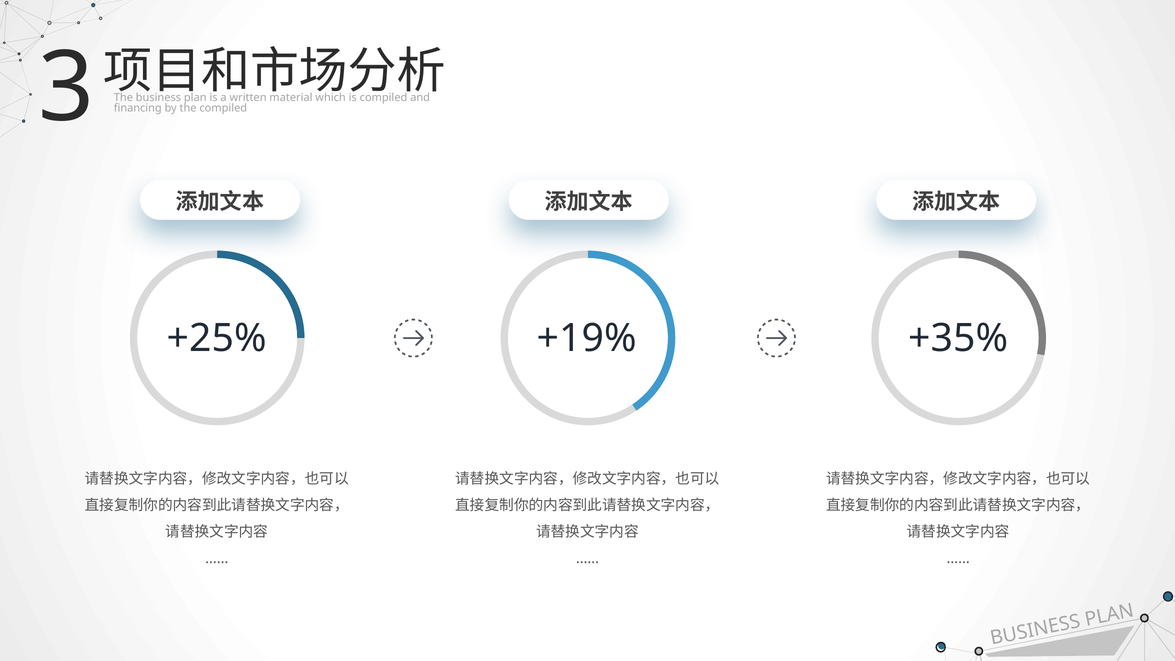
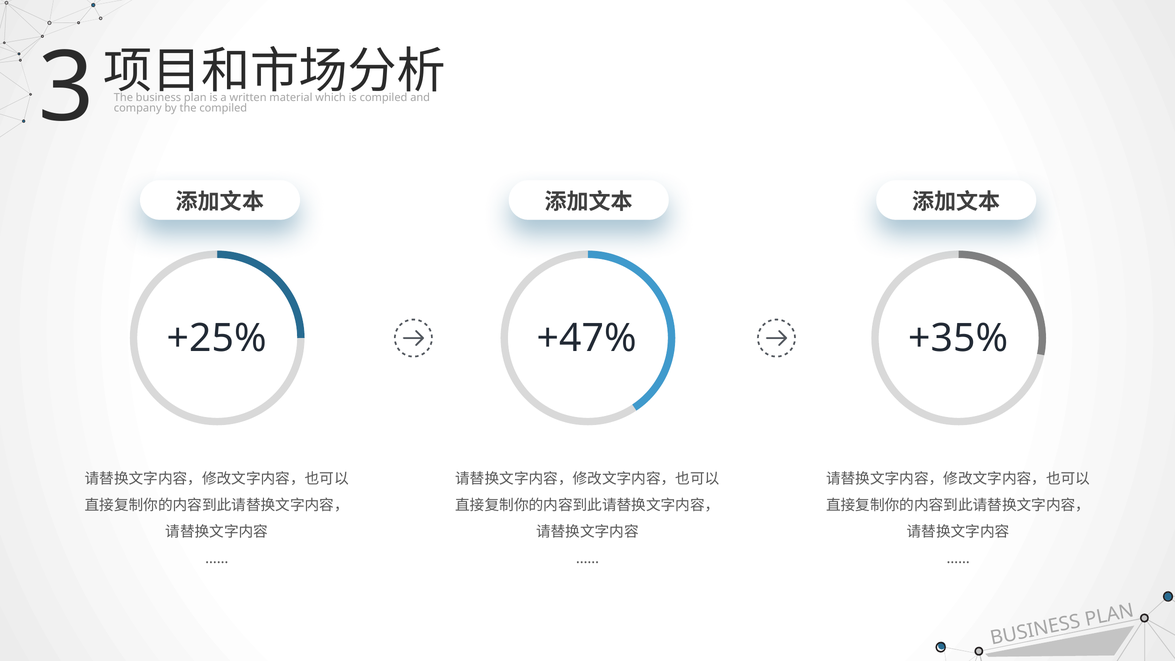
financing: financing -> company
+19%: +19% -> +47%
